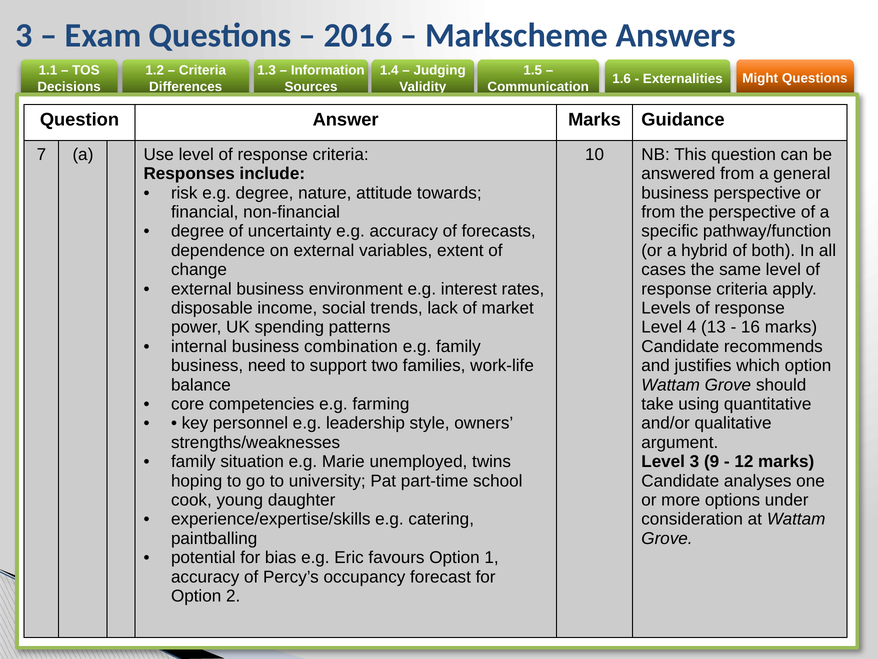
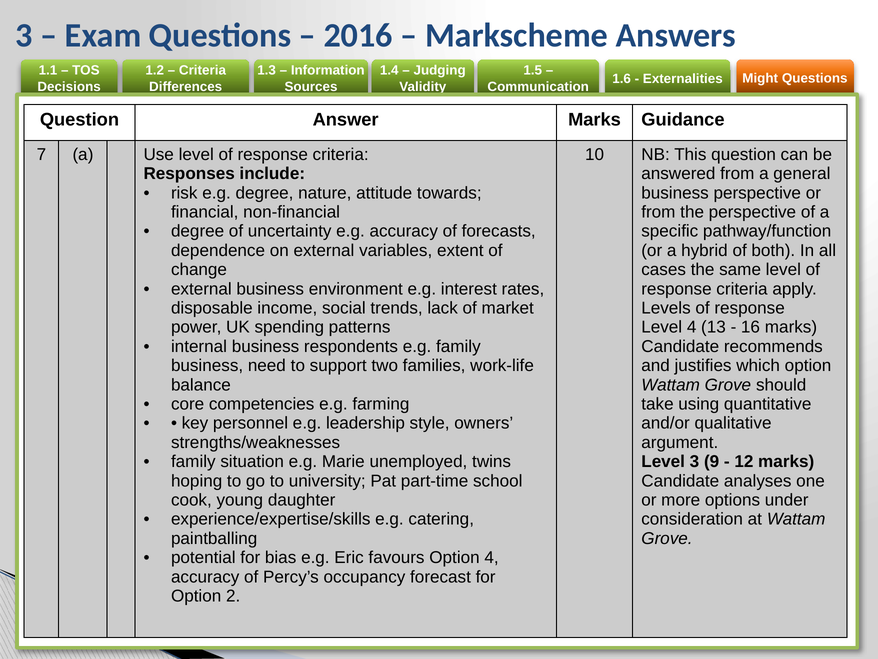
combination: combination -> respondents
Option 1: 1 -> 4
